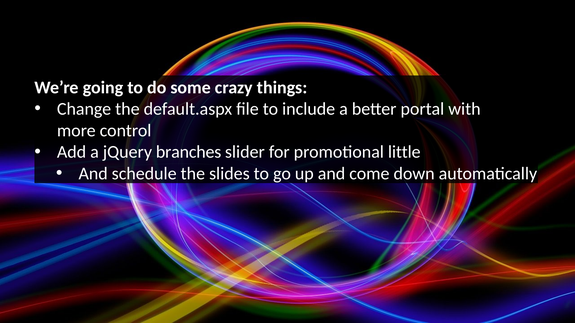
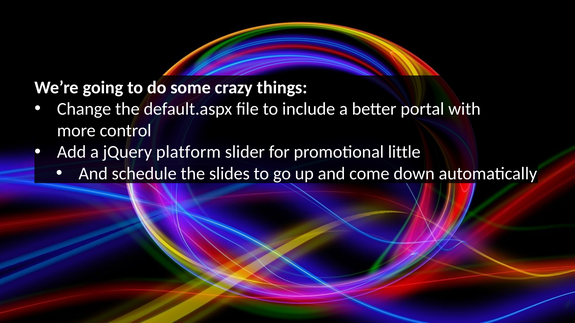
branches: branches -> platform
